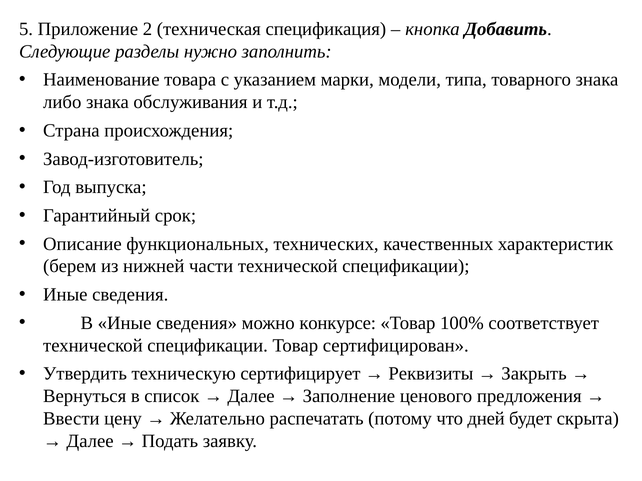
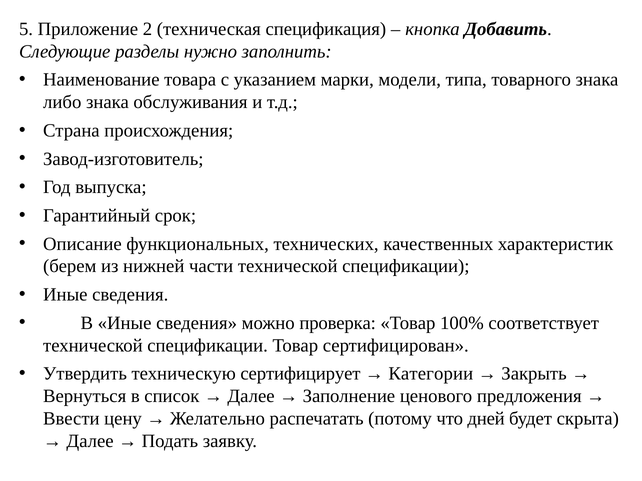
конкурсе: конкурсе -> проверка
Реквизиты: Реквизиты -> Категории
